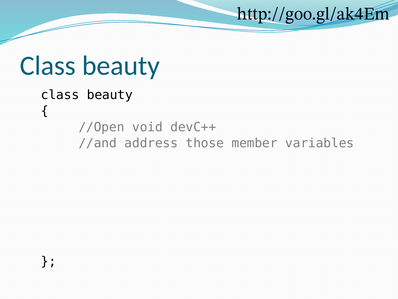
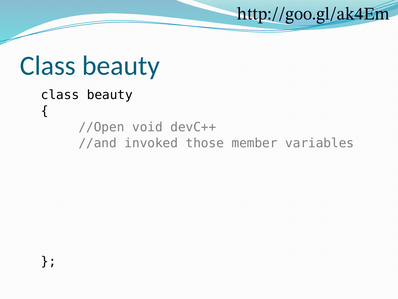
address: address -> invoked
